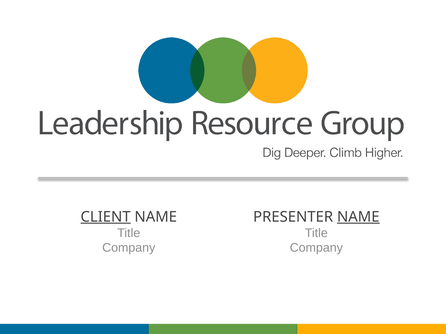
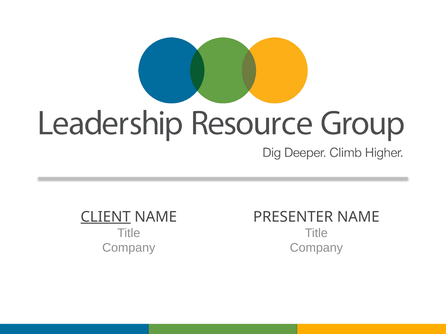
NAME at (358, 217) underline: present -> none
